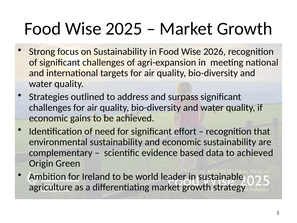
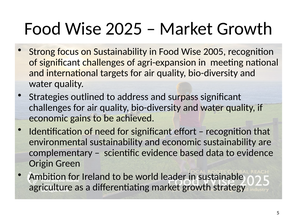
2026: 2026 -> 2005
to achieved: achieved -> evidence
